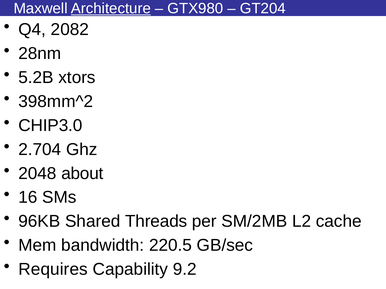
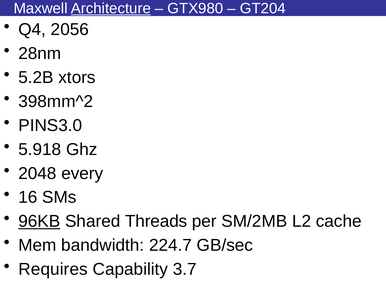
2082: 2082 -> 2056
CHIP3.0: CHIP3.0 -> PINS3.0
2.704: 2.704 -> 5.918
about: about -> every
96KB underline: none -> present
220.5: 220.5 -> 224.7
9.2: 9.2 -> 3.7
